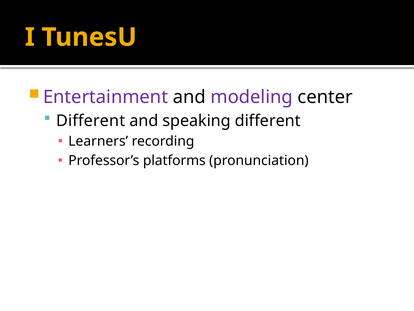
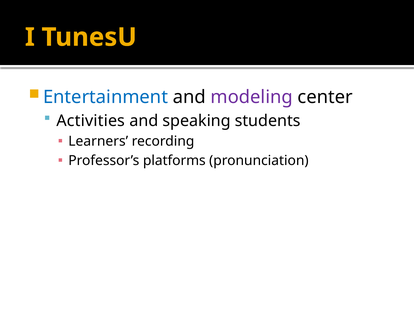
Entertainment colour: purple -> blue
Different at (91, 121): Different -> Activities
speaking different: different -> students
